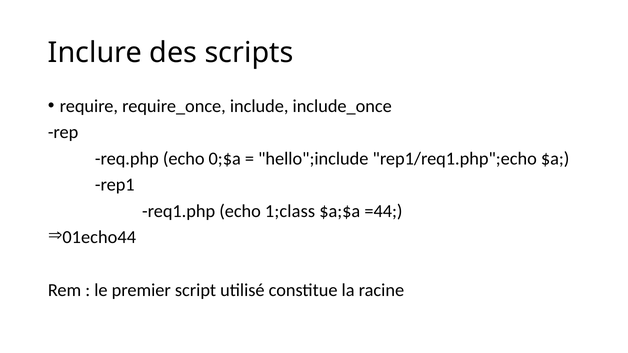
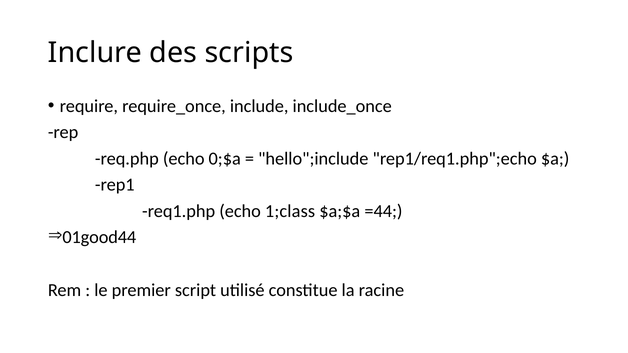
01echo44: 01echo44 -> 01good44
